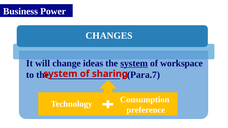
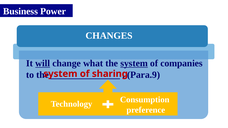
will underline: none -> present
ideas: ideas -> what
workspace: workspace -> companies
Para.7: Para.7 -> Para.9
